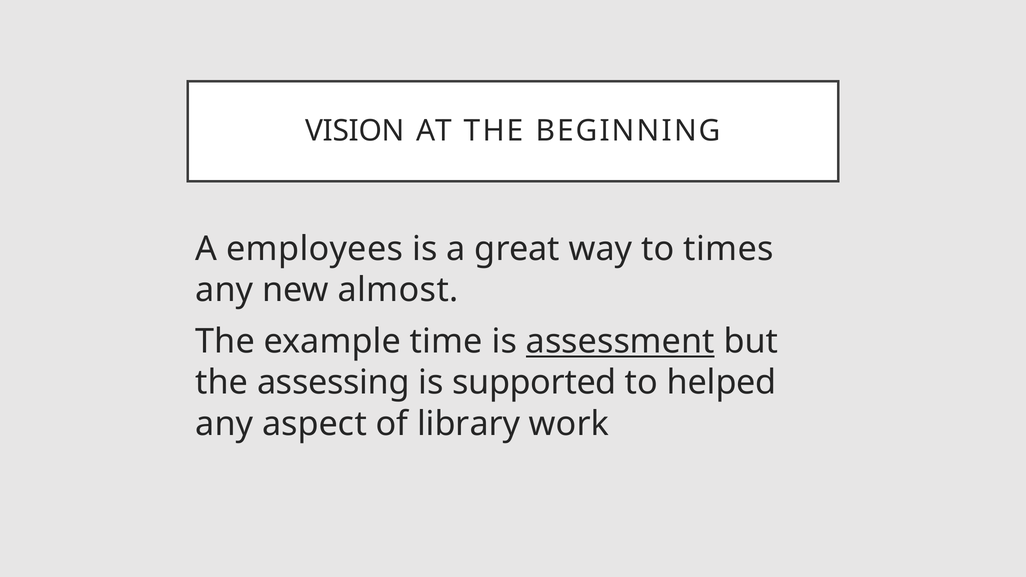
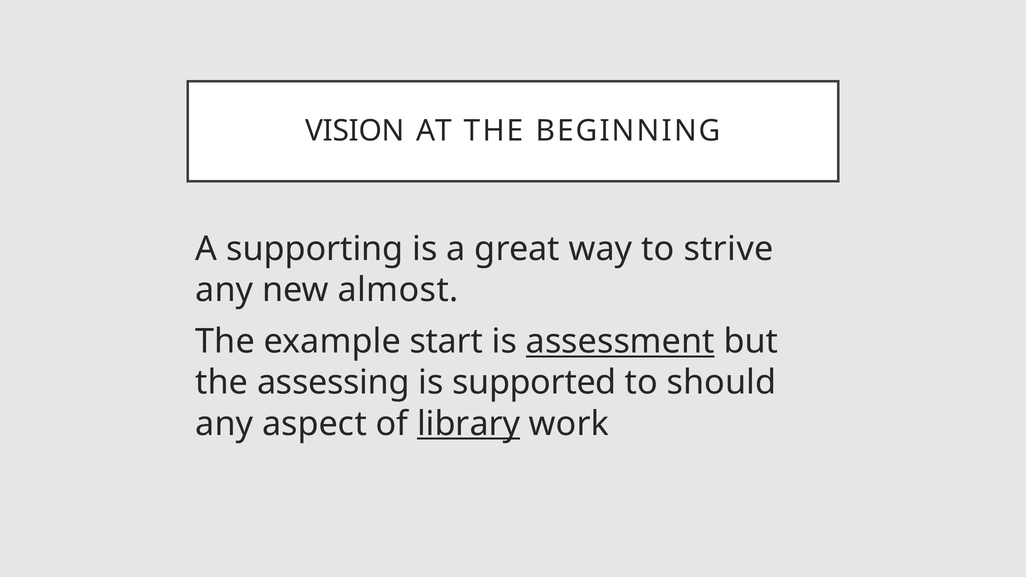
employees: employees -> supporting
times: times -> strive
time: time -> start
helped: helped -> should
library underline: none -> present
